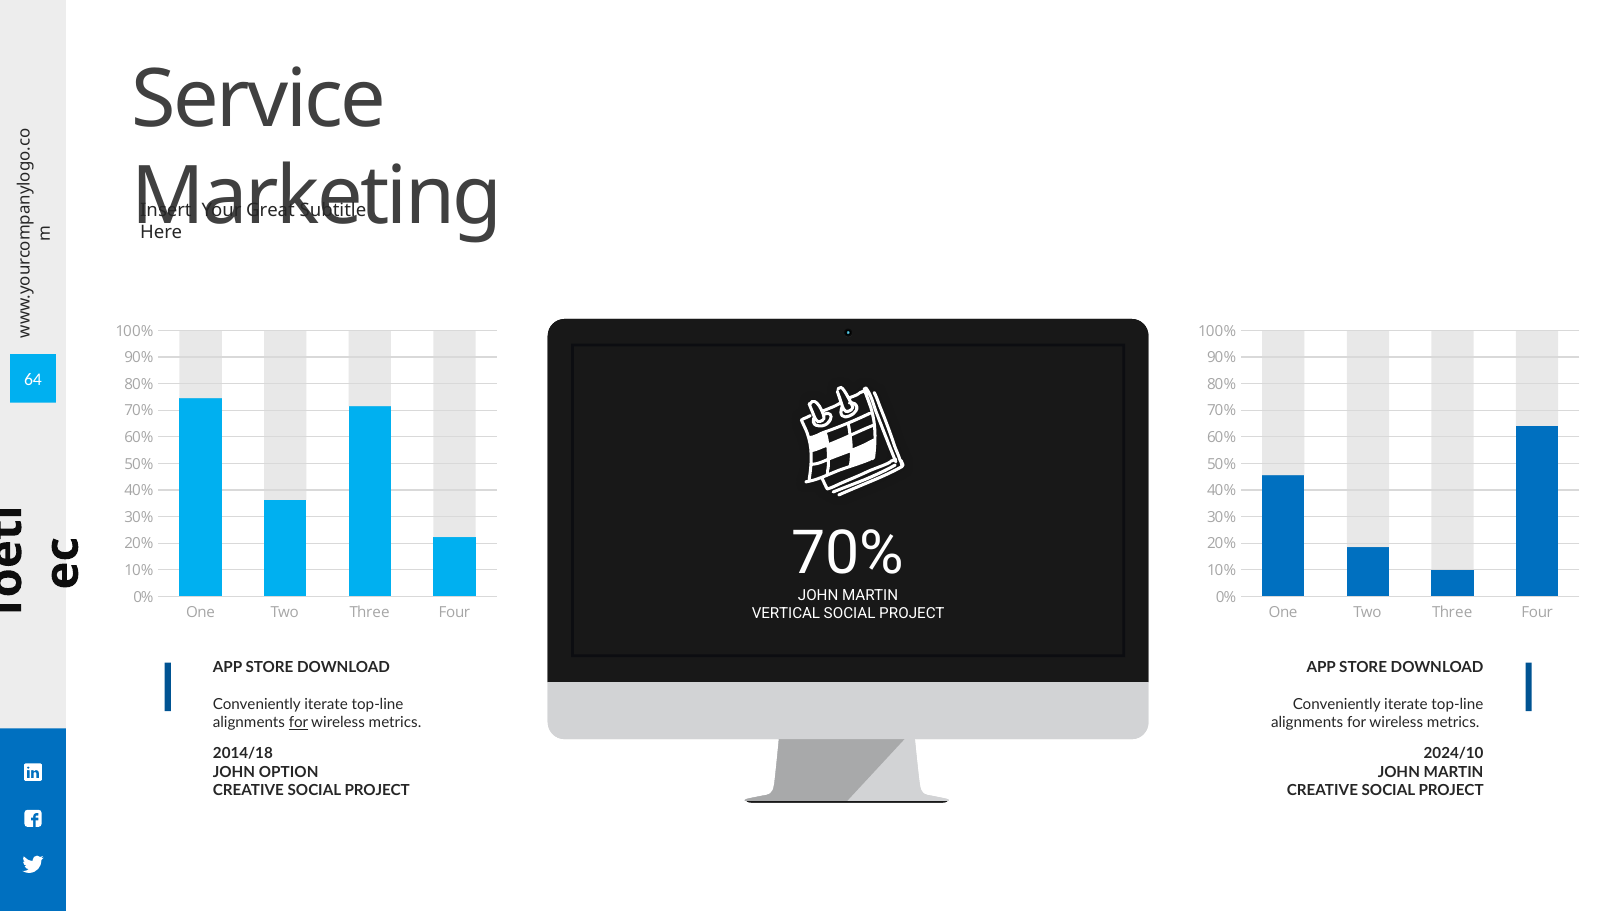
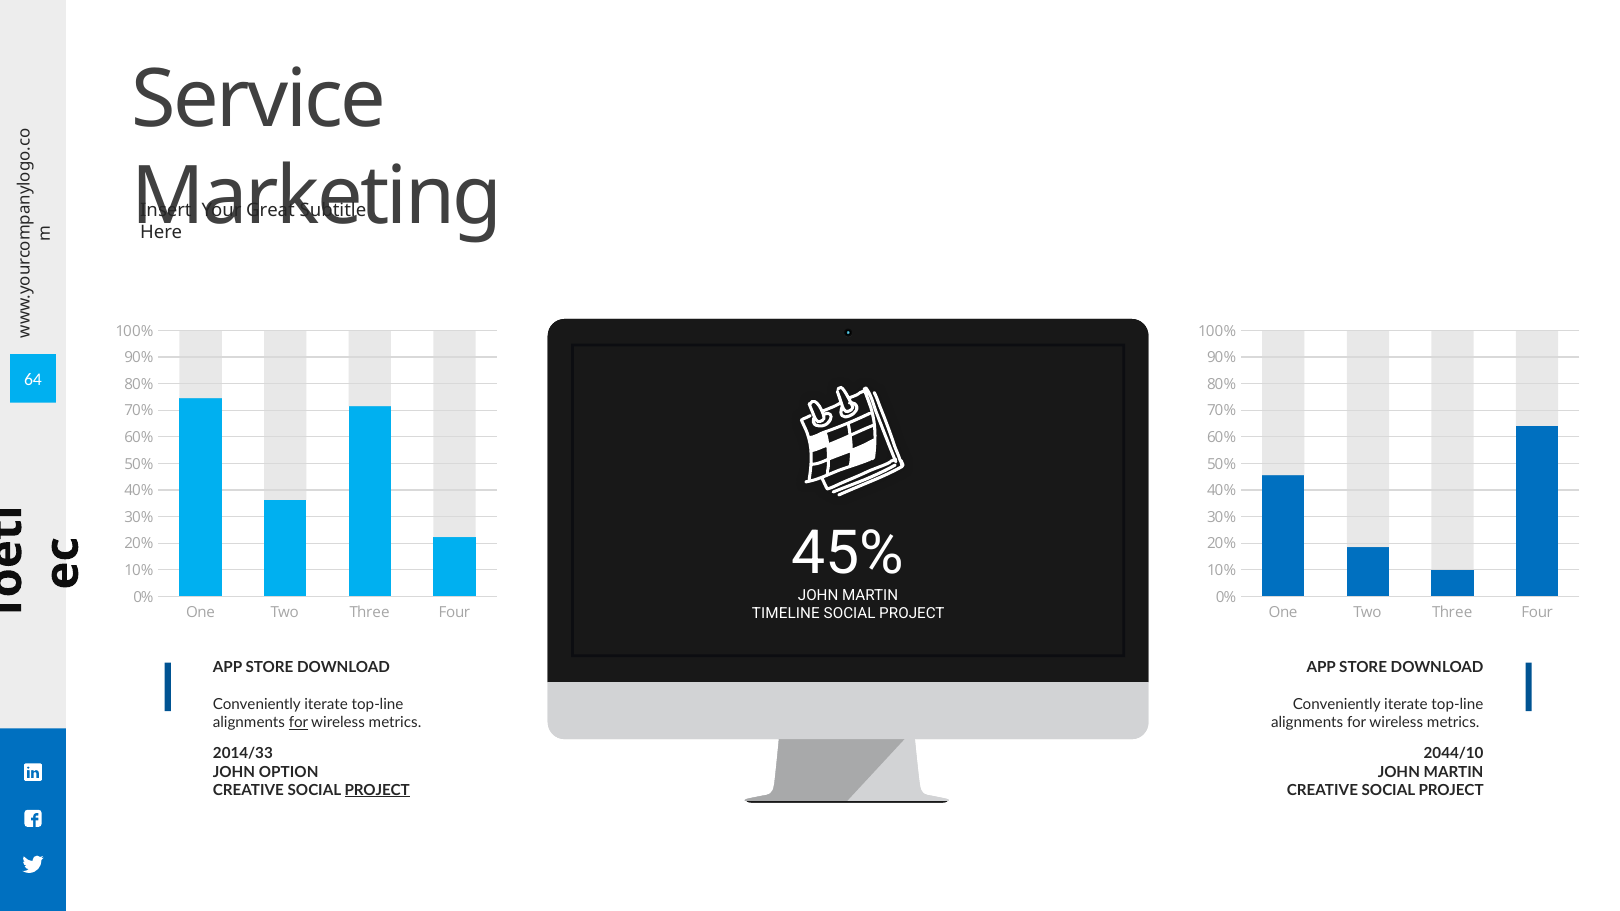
70% at (848, 553): 70% -> 45%
VERTICAL: VERTICAL -> TIMELINE
2014/18: 2014/18 -> 2014/33
2024/10: 2024/10 -> 2044/10
PROJECT at (377, 791) underline: none -> present
